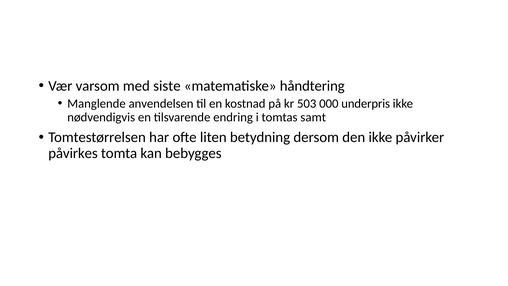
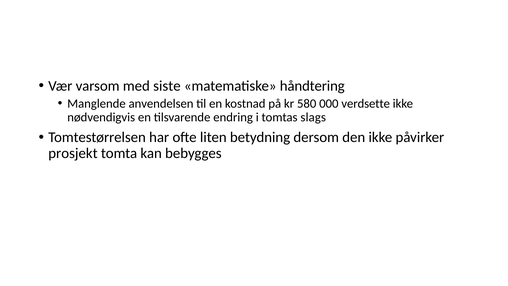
503: 503 -> 580
underpris: underpris -> verdsette
samt: samt -> slags
påvirkes: påvirkes -> prosjekt
